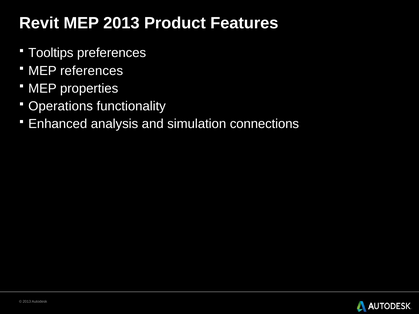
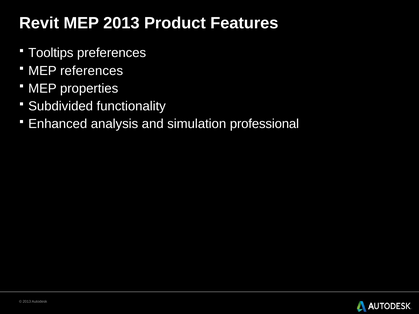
Operations: Operations -> Subdivided
connections: connections -> professional
